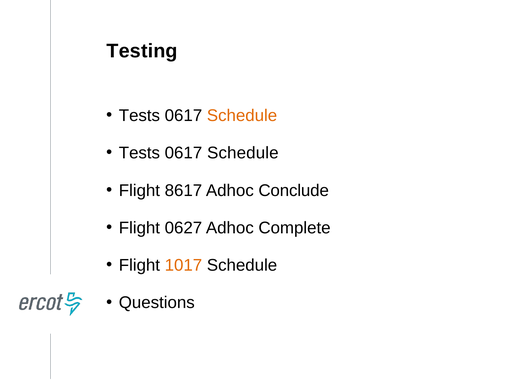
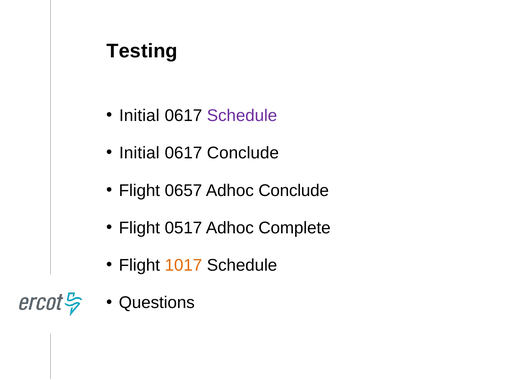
Tests at (139, 115): Tests -> Initial
Schedule at (242, 115) colour: orange -> purple
Tests at (139, 153): Tests -> Initial
Schedule at (243, 153): Schedule -> Conclude
8617: 8617 -> 0657
0627: 0627 -> 0517
